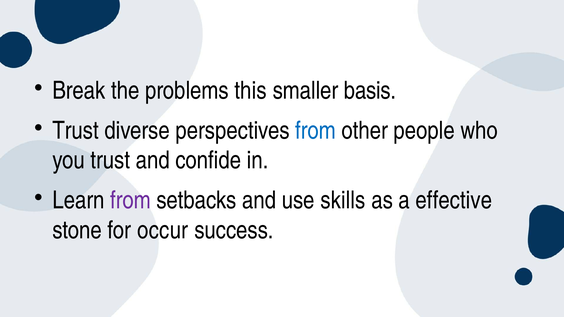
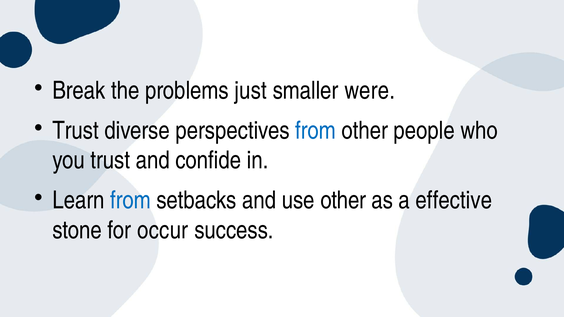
this: this -> just
basis: basis -> were
from at (130, 200) colour: purple -> blue
use skills: skills -> other
